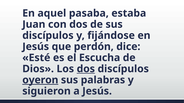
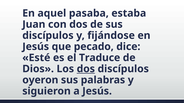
perdón: perdón -> pecado
Escucha: Escucha -> Traduce
oyeron underline: present -> none
